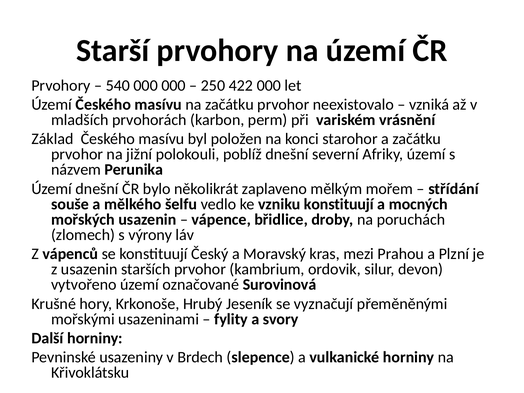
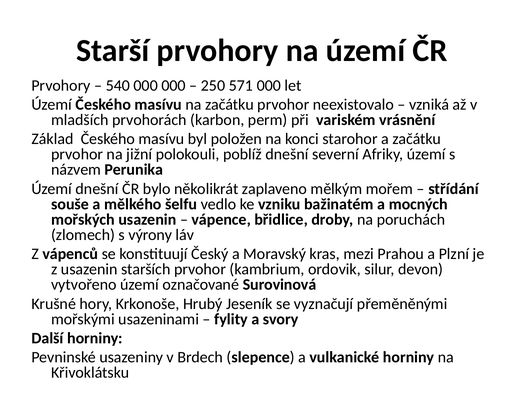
422: 422 -> 571
vzniku konstituují: konstituují -> bažinatém
